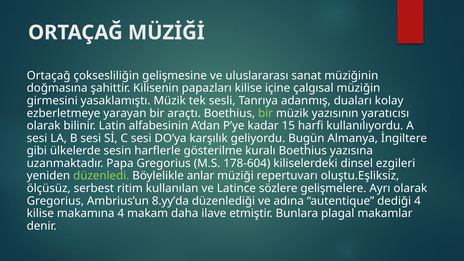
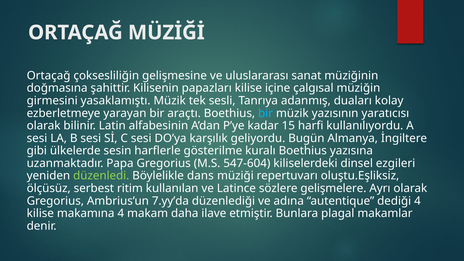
bir at (266, 113) colour: light green -> light blue
178-604: 178-604 -> 547-604
anlar: anlar -> dans
8.yy’da: 8.yy’da -> 7.yy’da
